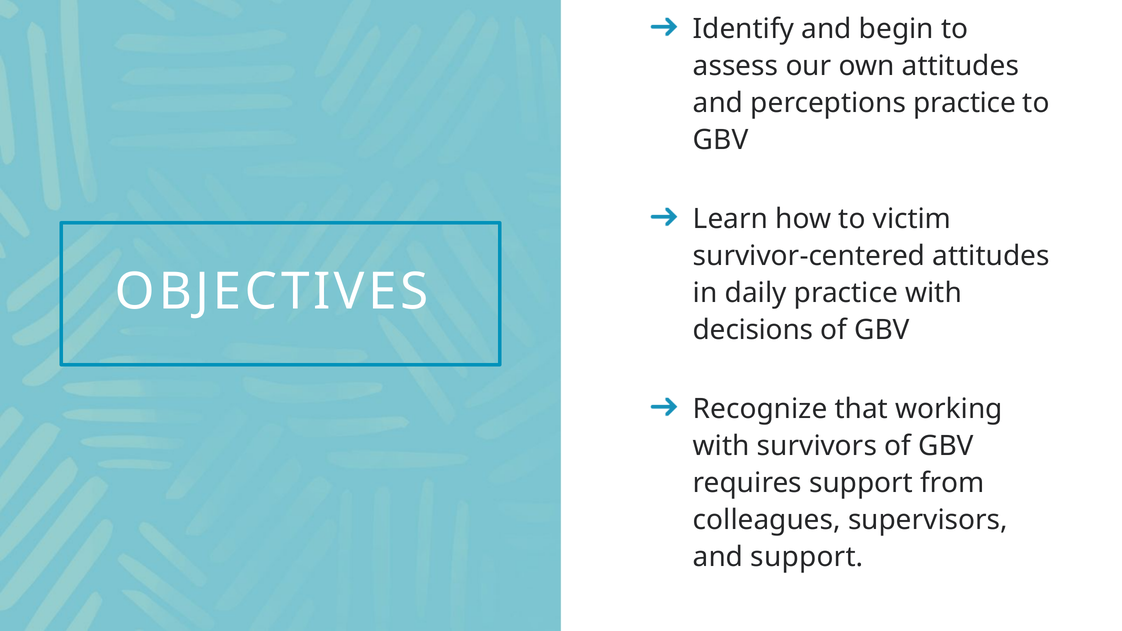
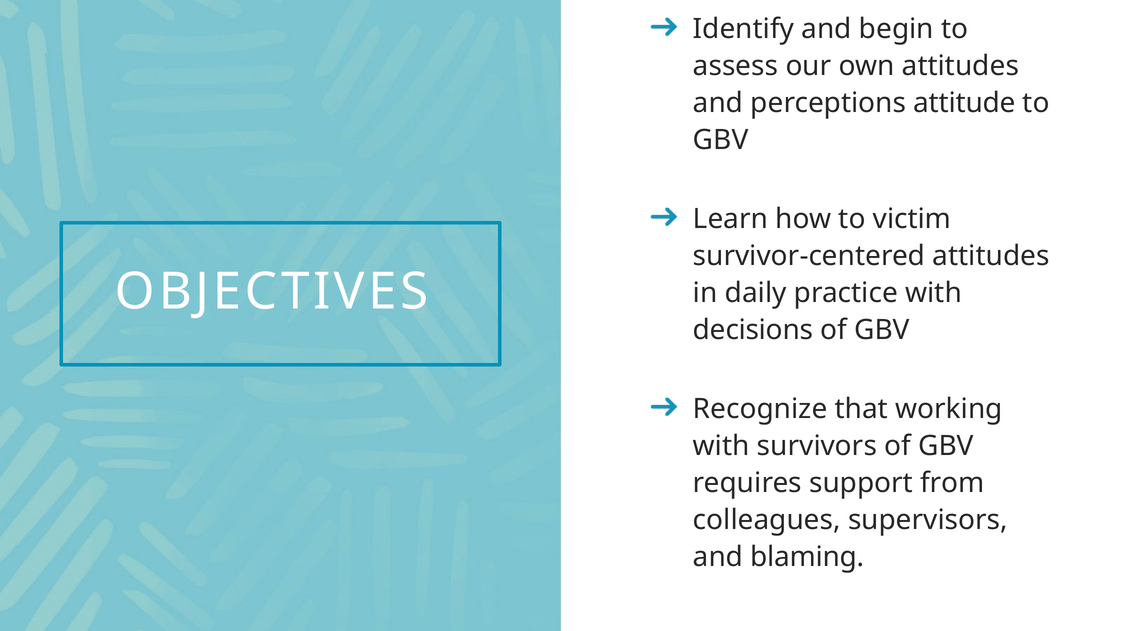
perceptions practice: practice -> attitude
and support: support -> blaming
